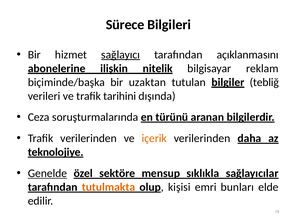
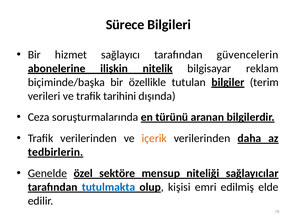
sağlayıcı underline: present -> none
açıklanmasını: açıklanmasını -> güvencelerin
uzaktan: uzaktan -> özellikle
tebliğ: tebliğ -> terim
teknolojiye: teknolojiye -> tedbirlerin
sıklıkla: sıklıkla -> niteliği
tutulmakta colour: orange -> blue
bunları: bunları -> edilmiş
